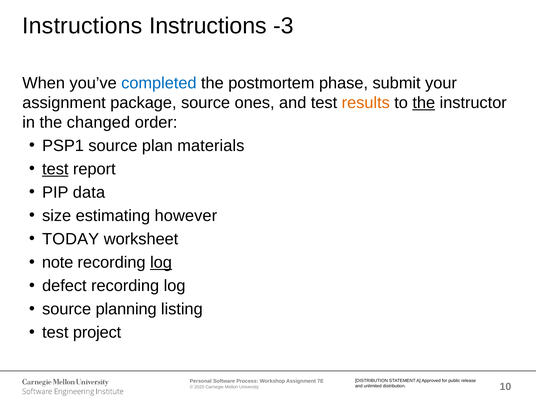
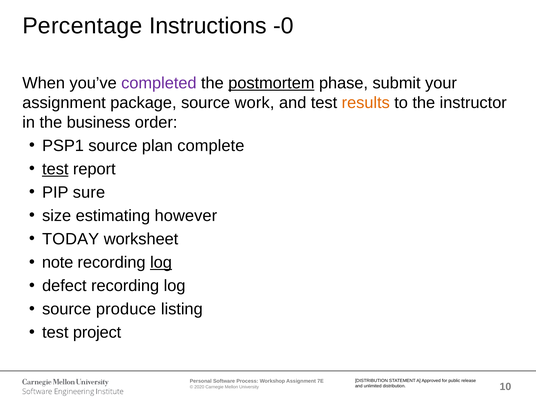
Instructions at (82, 26): Instructions -> Percentage
-3: -3 -> -0
completed colour: blue -> purple
postmortem underline: none -> present
ones: ones -> work
the at (424, 103) underline: present -> none
changed: changed -> business
materials: materials -> complete
data: data -> sure
planning: planning -> produce
